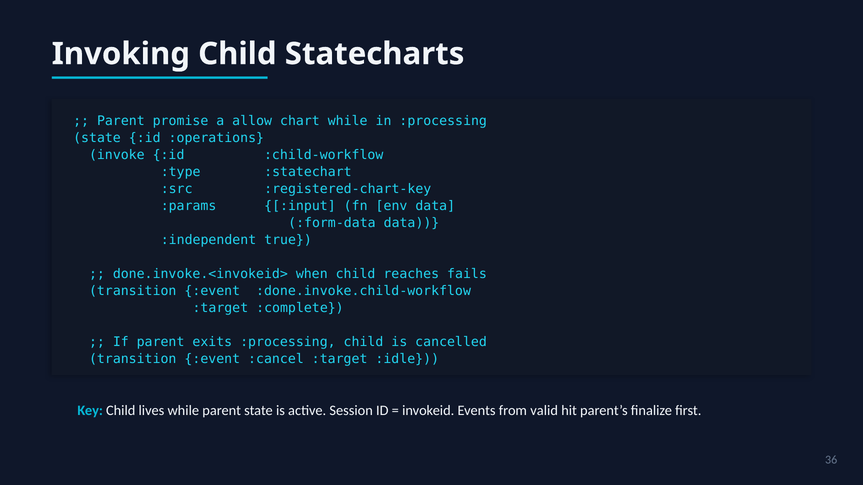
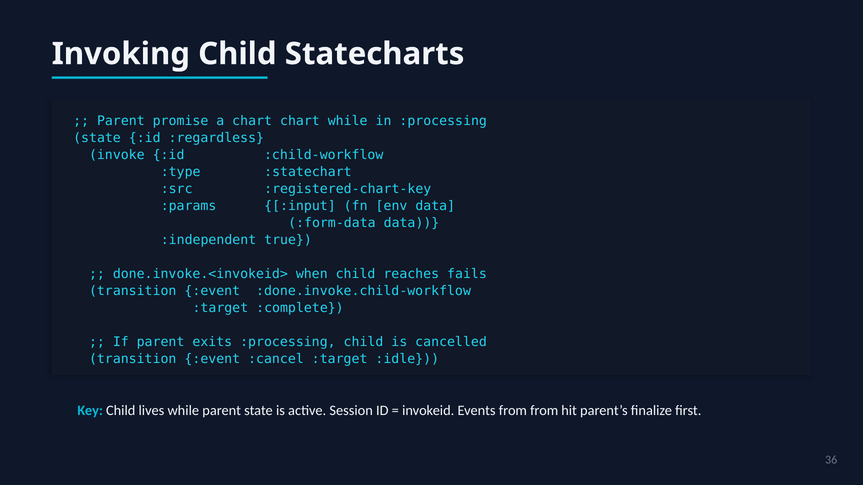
a allow: allow -> chart
:operations: :operations -> :regardless
from valid: valid -> from
